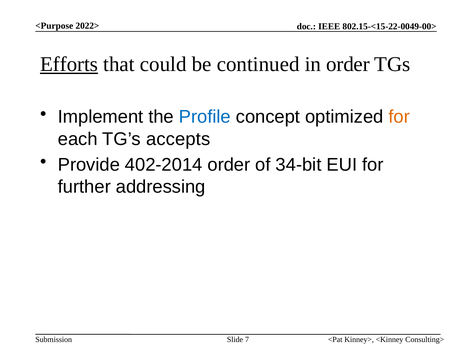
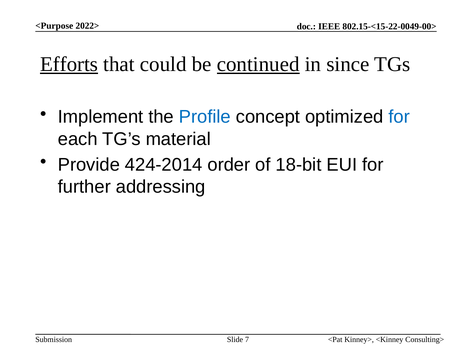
continued underline: none -> present
in order: order -> since
for at (399, 117) colour: orange -> blue
accepts: accepts -> material
402-2014: 402-2014 -> 424-2014
34-bit: 34-bit -> 18-bit
